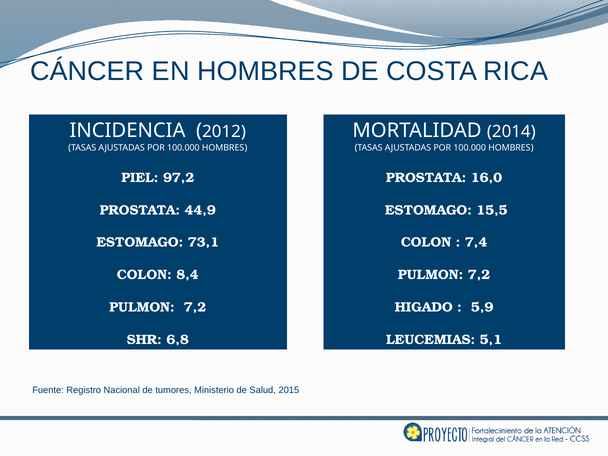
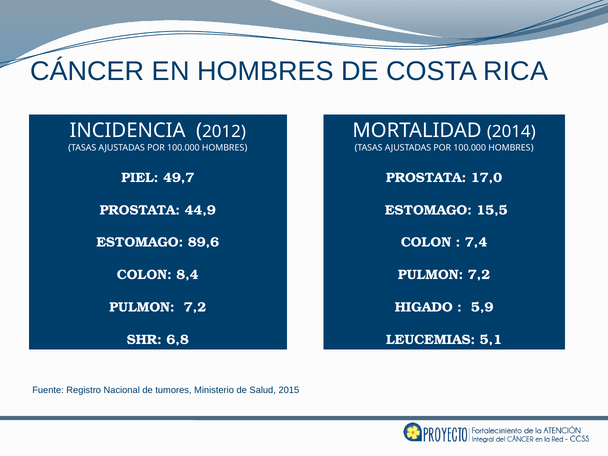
97,2: 97,2 -> 49,7
16,0: 16,0 -> 17,0
73,1: 73,1 -> 89,6
